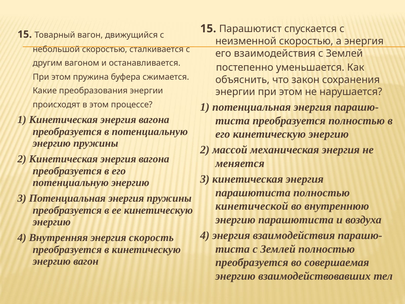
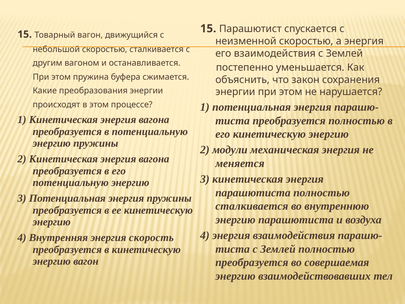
массой: массой -> модули
кинетической at (252, 206): кинетической -> сталкивается
